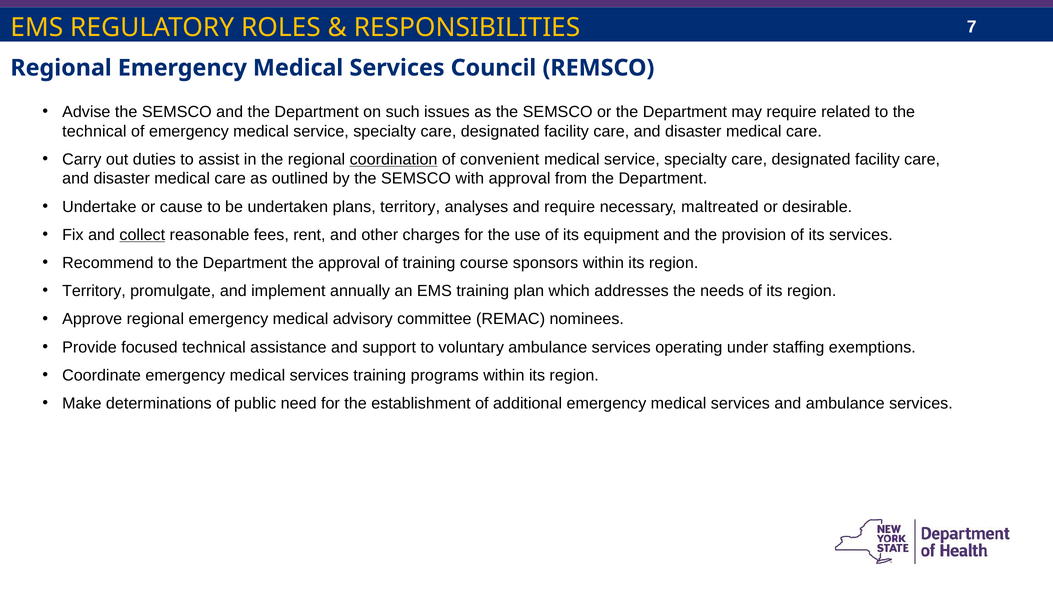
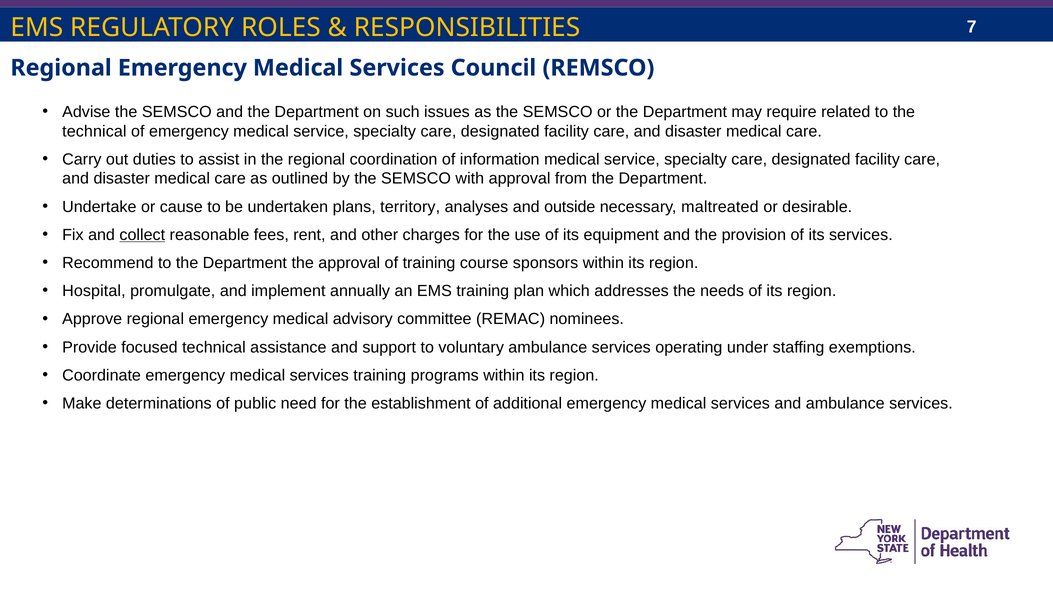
coordination underline: present -> none
convenient: convenient -> information
and require: require -> outside
Territory at (94, 291): Territory -> Hospital
